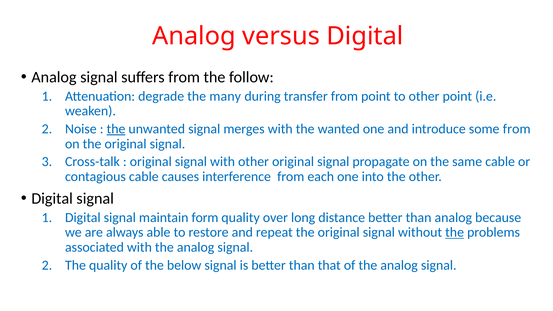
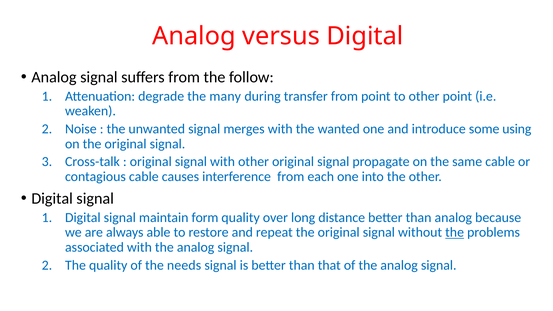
the at (116, 129) underline: present -> none
some from: from -> using
below: below -> needs
